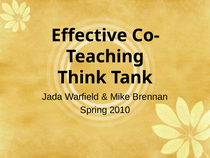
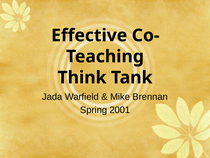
2010: 2010 -> 2001
